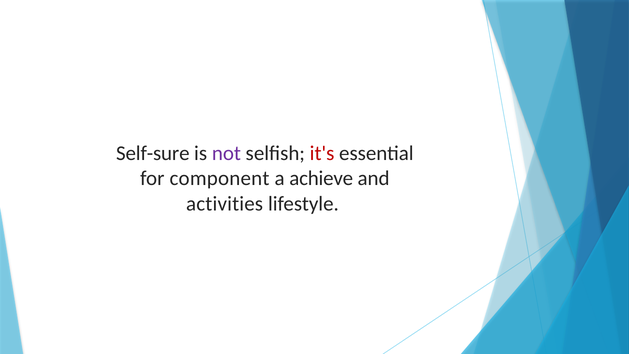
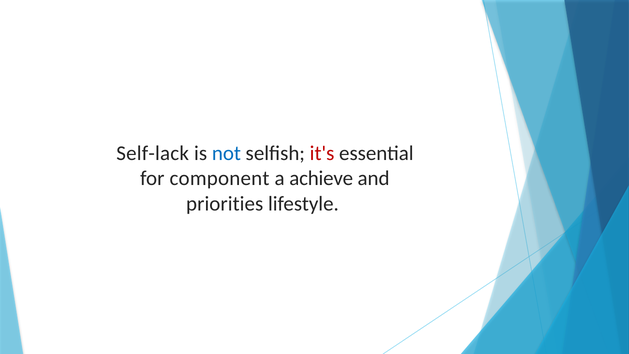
Self-sure: Self-sure -> Self-lack
not colour: purple -> blue
activities: activities -> priorities
